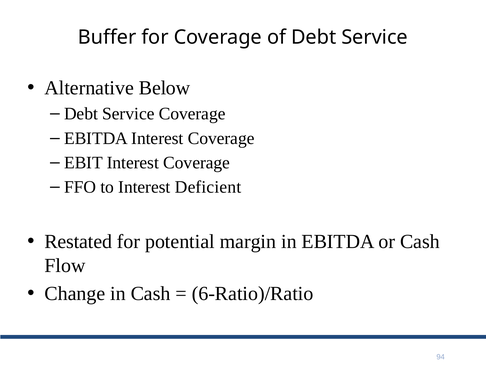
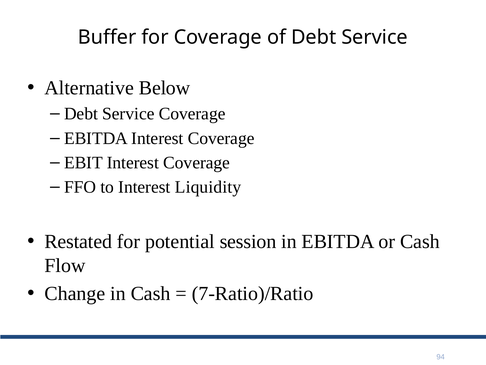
Deficient: Deficient -> Liquidity
margin: margin -> session
6-Ratio)/Ratio: 6-Ratio)/Ratio -> 7-Ratio)/Ratio
